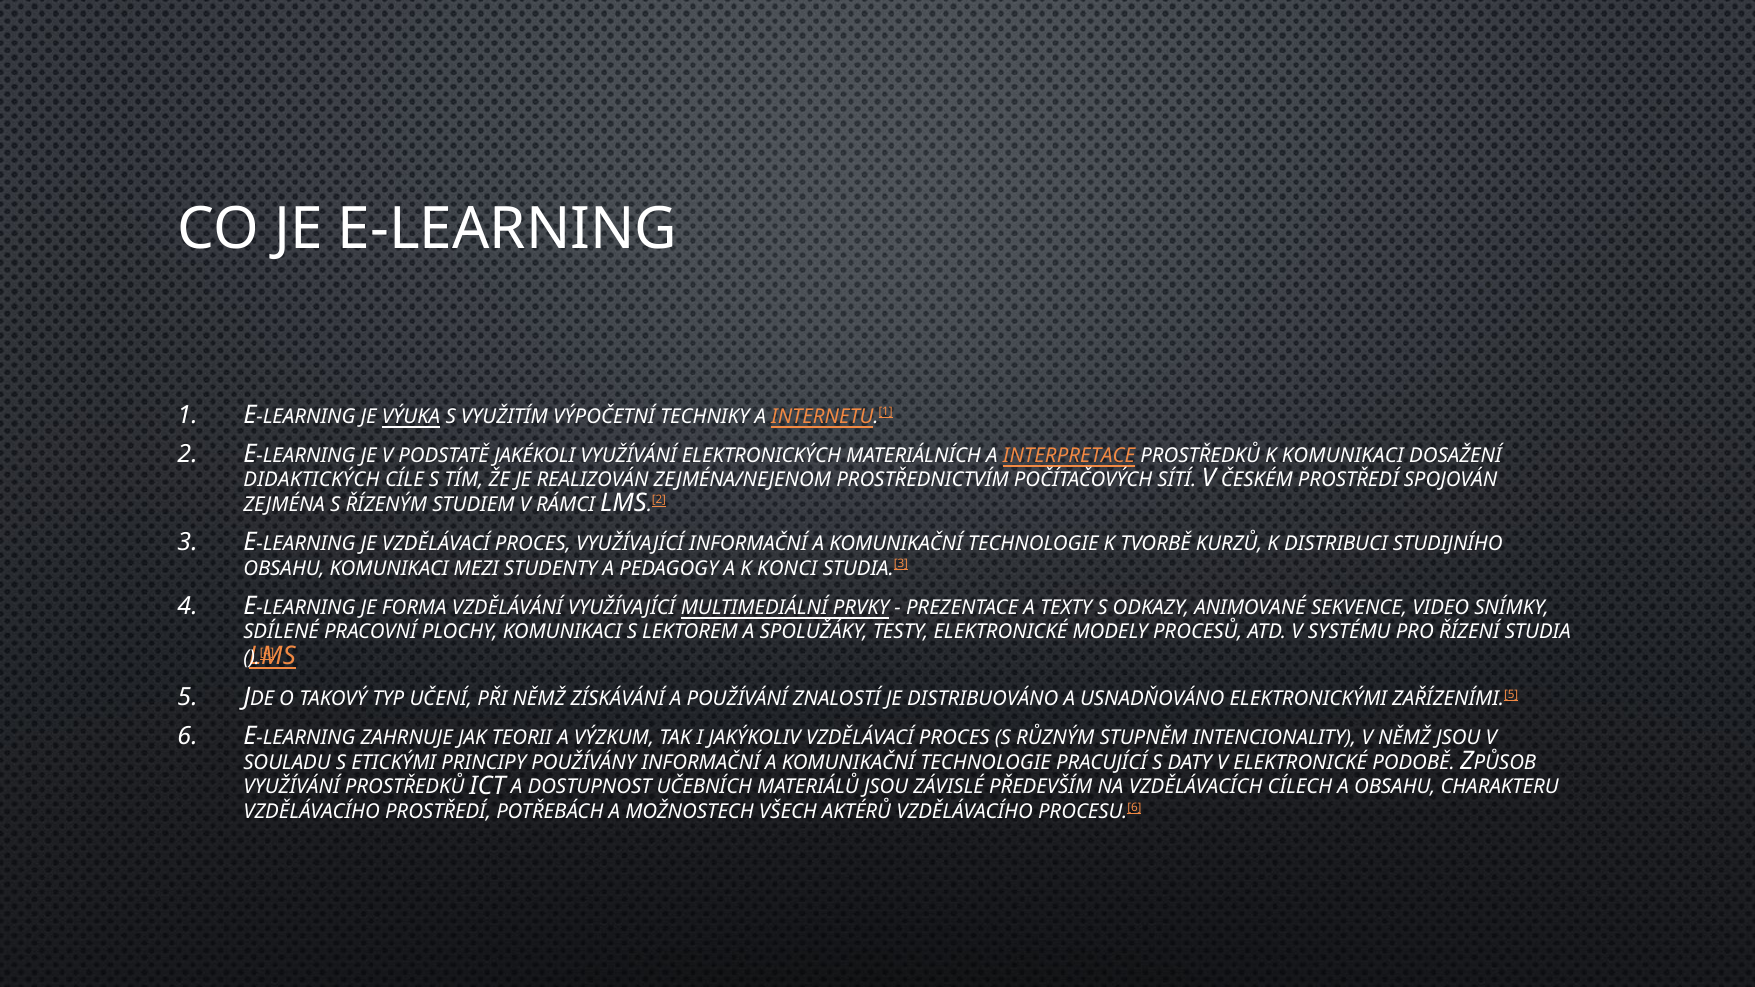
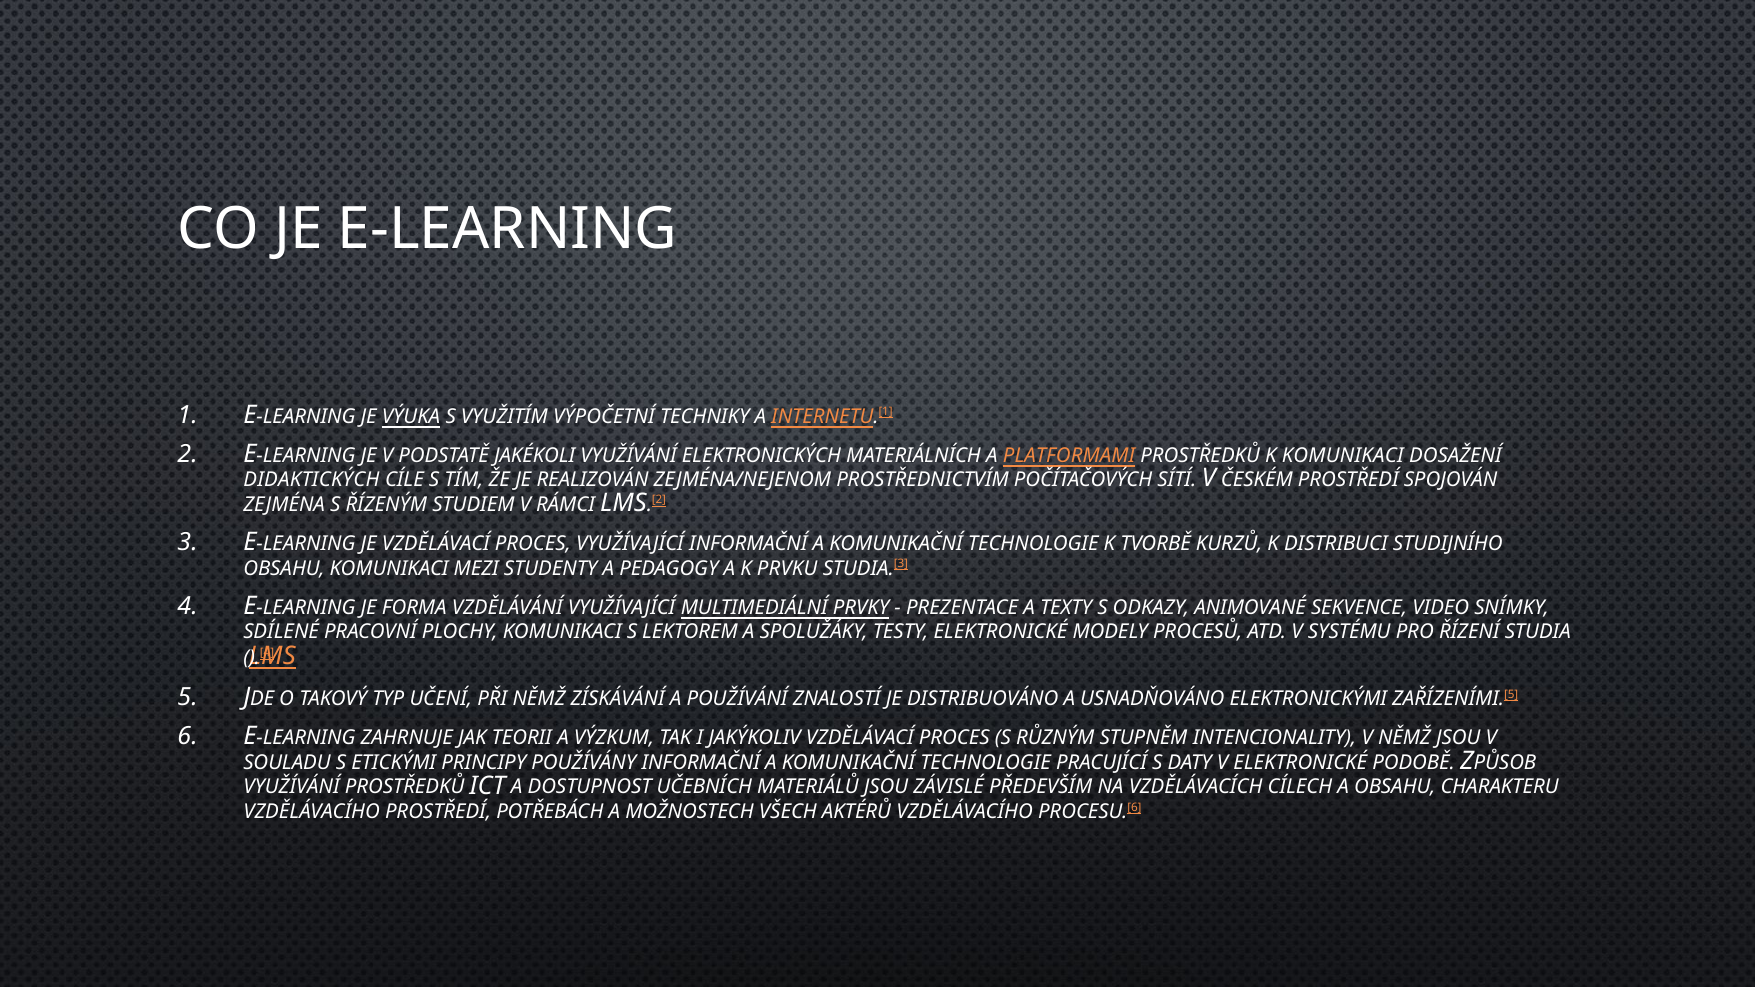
INTERPRETACE: INTERPRETACE -> PLATFORMAMI
KONCI: KONCI -> PRVKU
